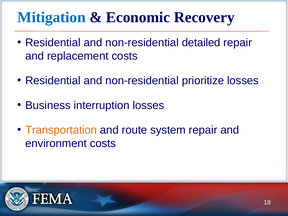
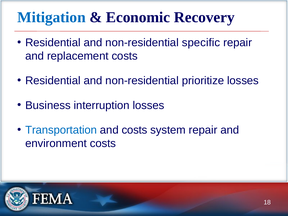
detailed: detailed -> specific
Transportation colour: orange -> blue
and route: route -> costs
